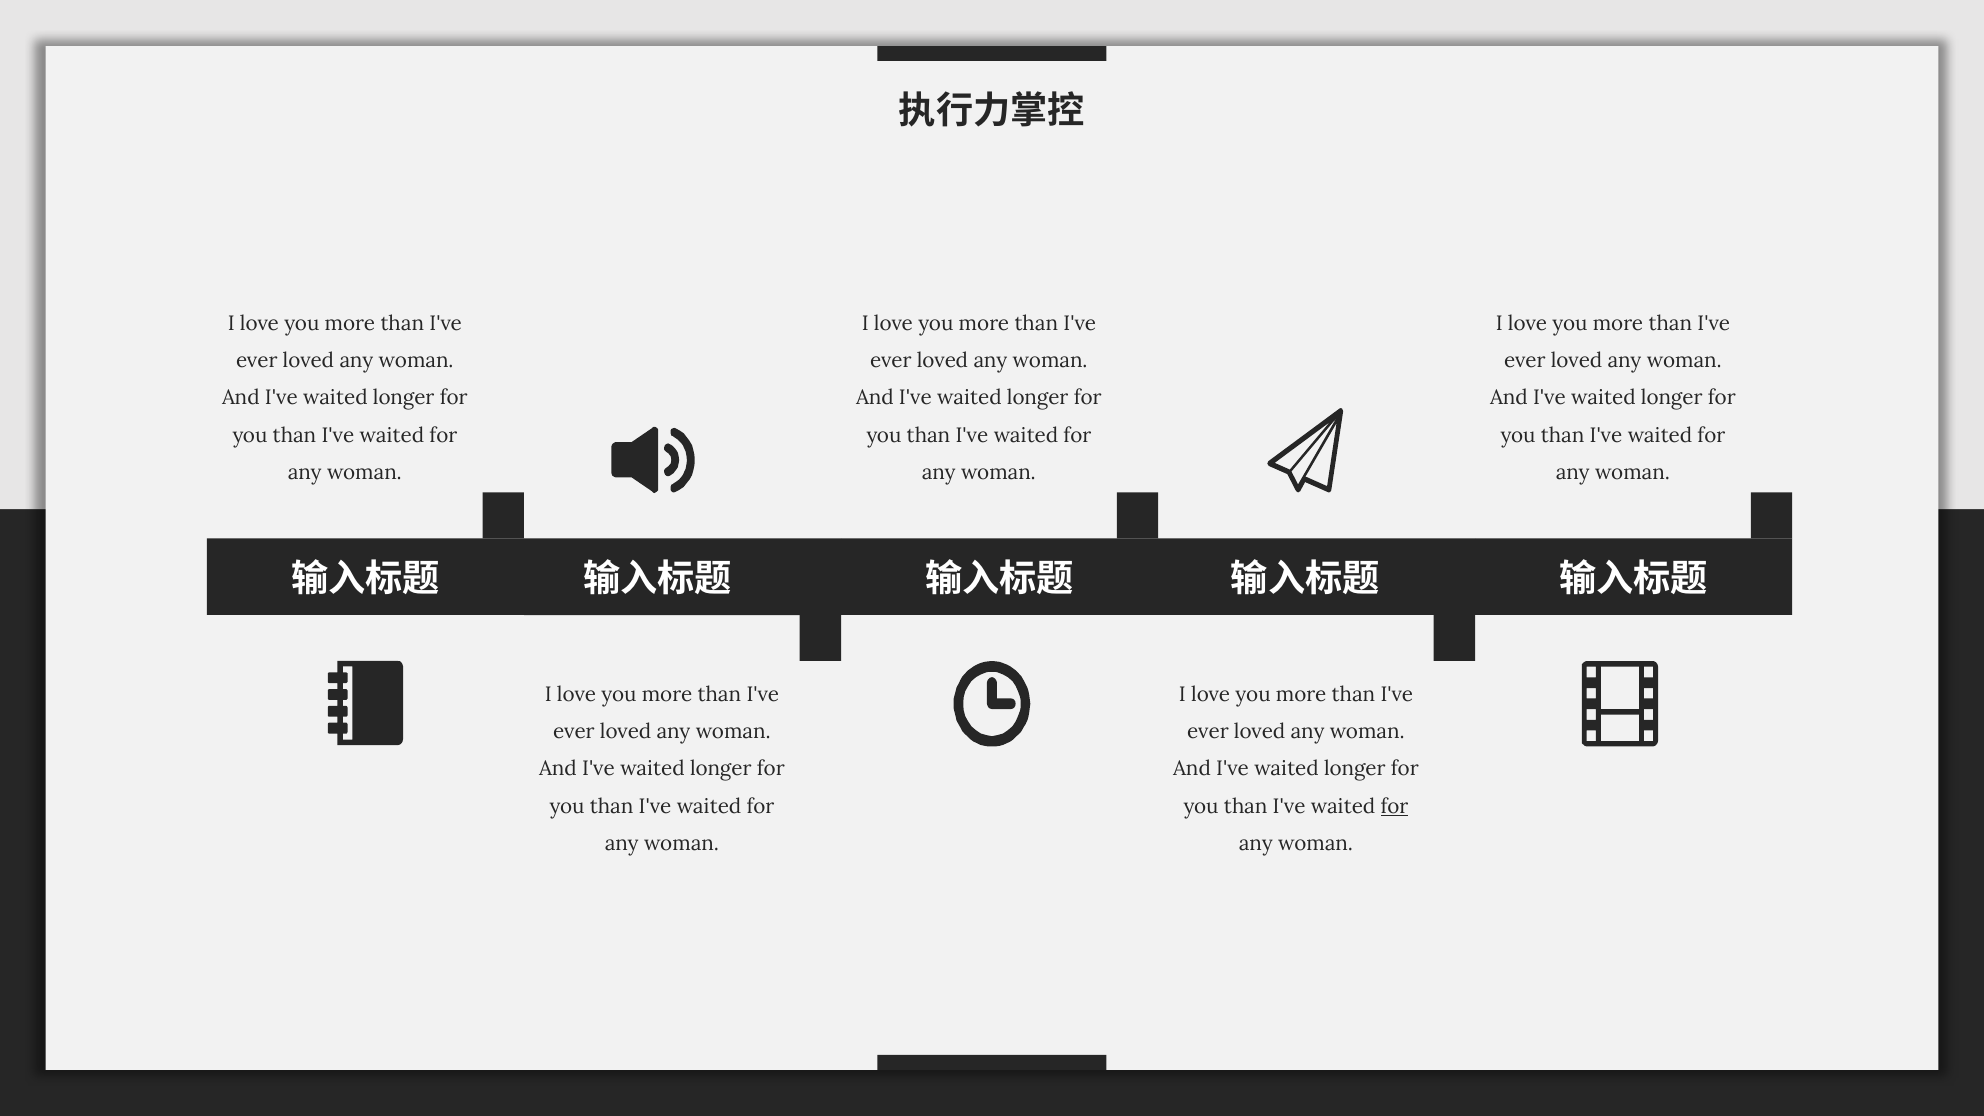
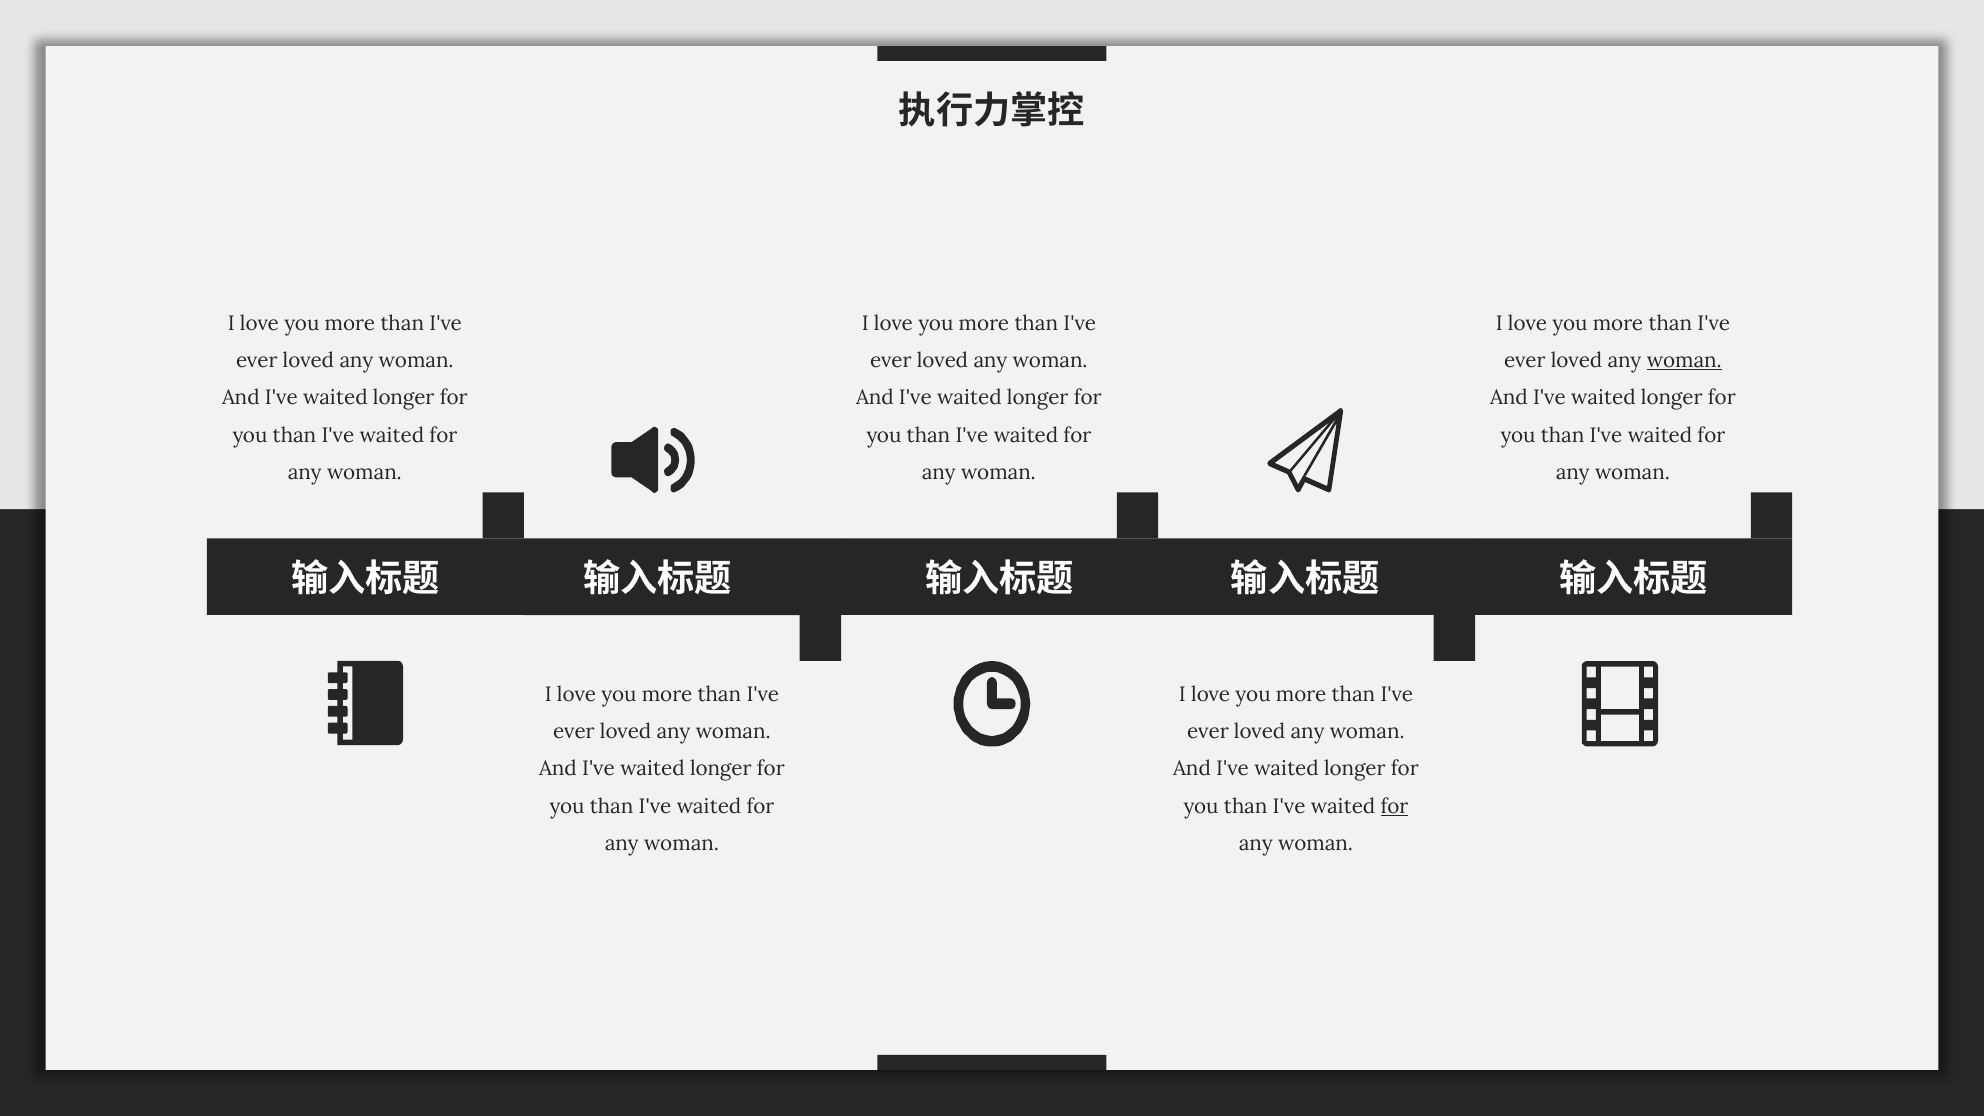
woman at (1684, 361) underline: none -> present
